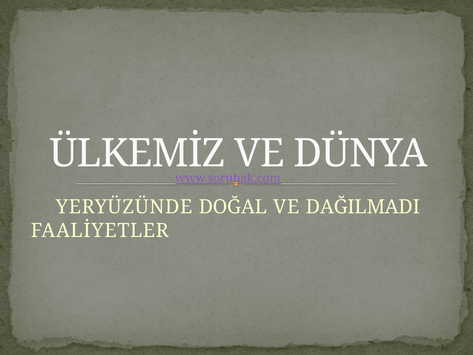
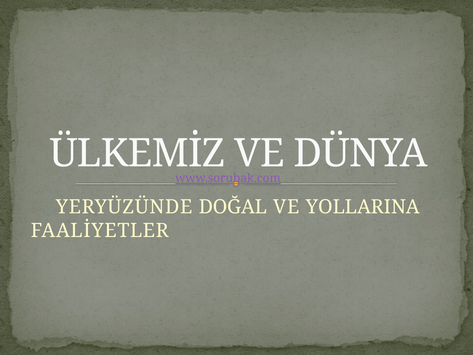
DAĞILMADI: DAĞILMADI -> YOLLARINA
